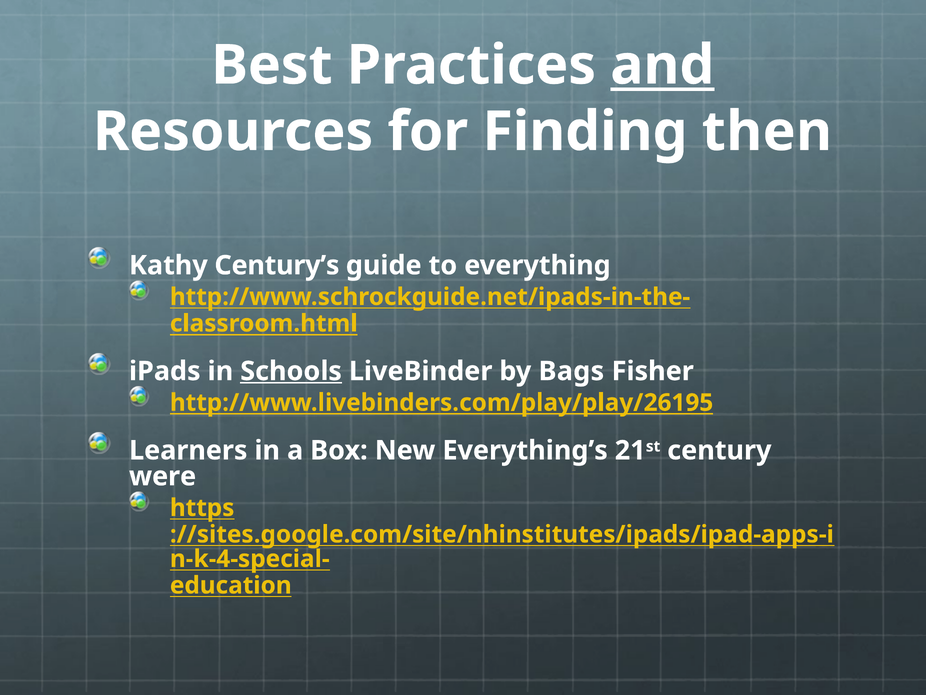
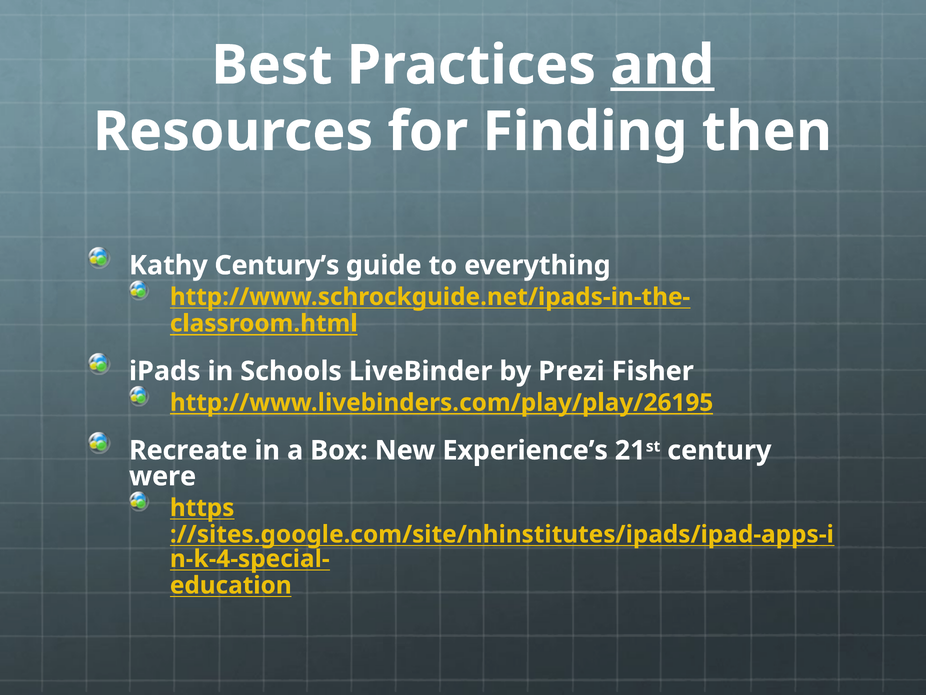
Schools underline: present -> none
Bags: Bags -> Prezi
Learners: Learners -> Recreate
Everything’s: Everything’s -> Experience’s
